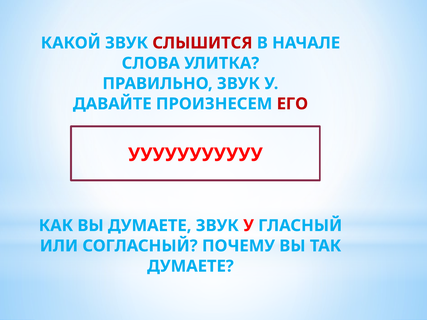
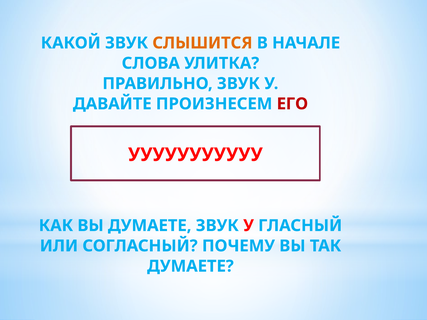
СЛЫШИТСЯ colour: red -> orange
